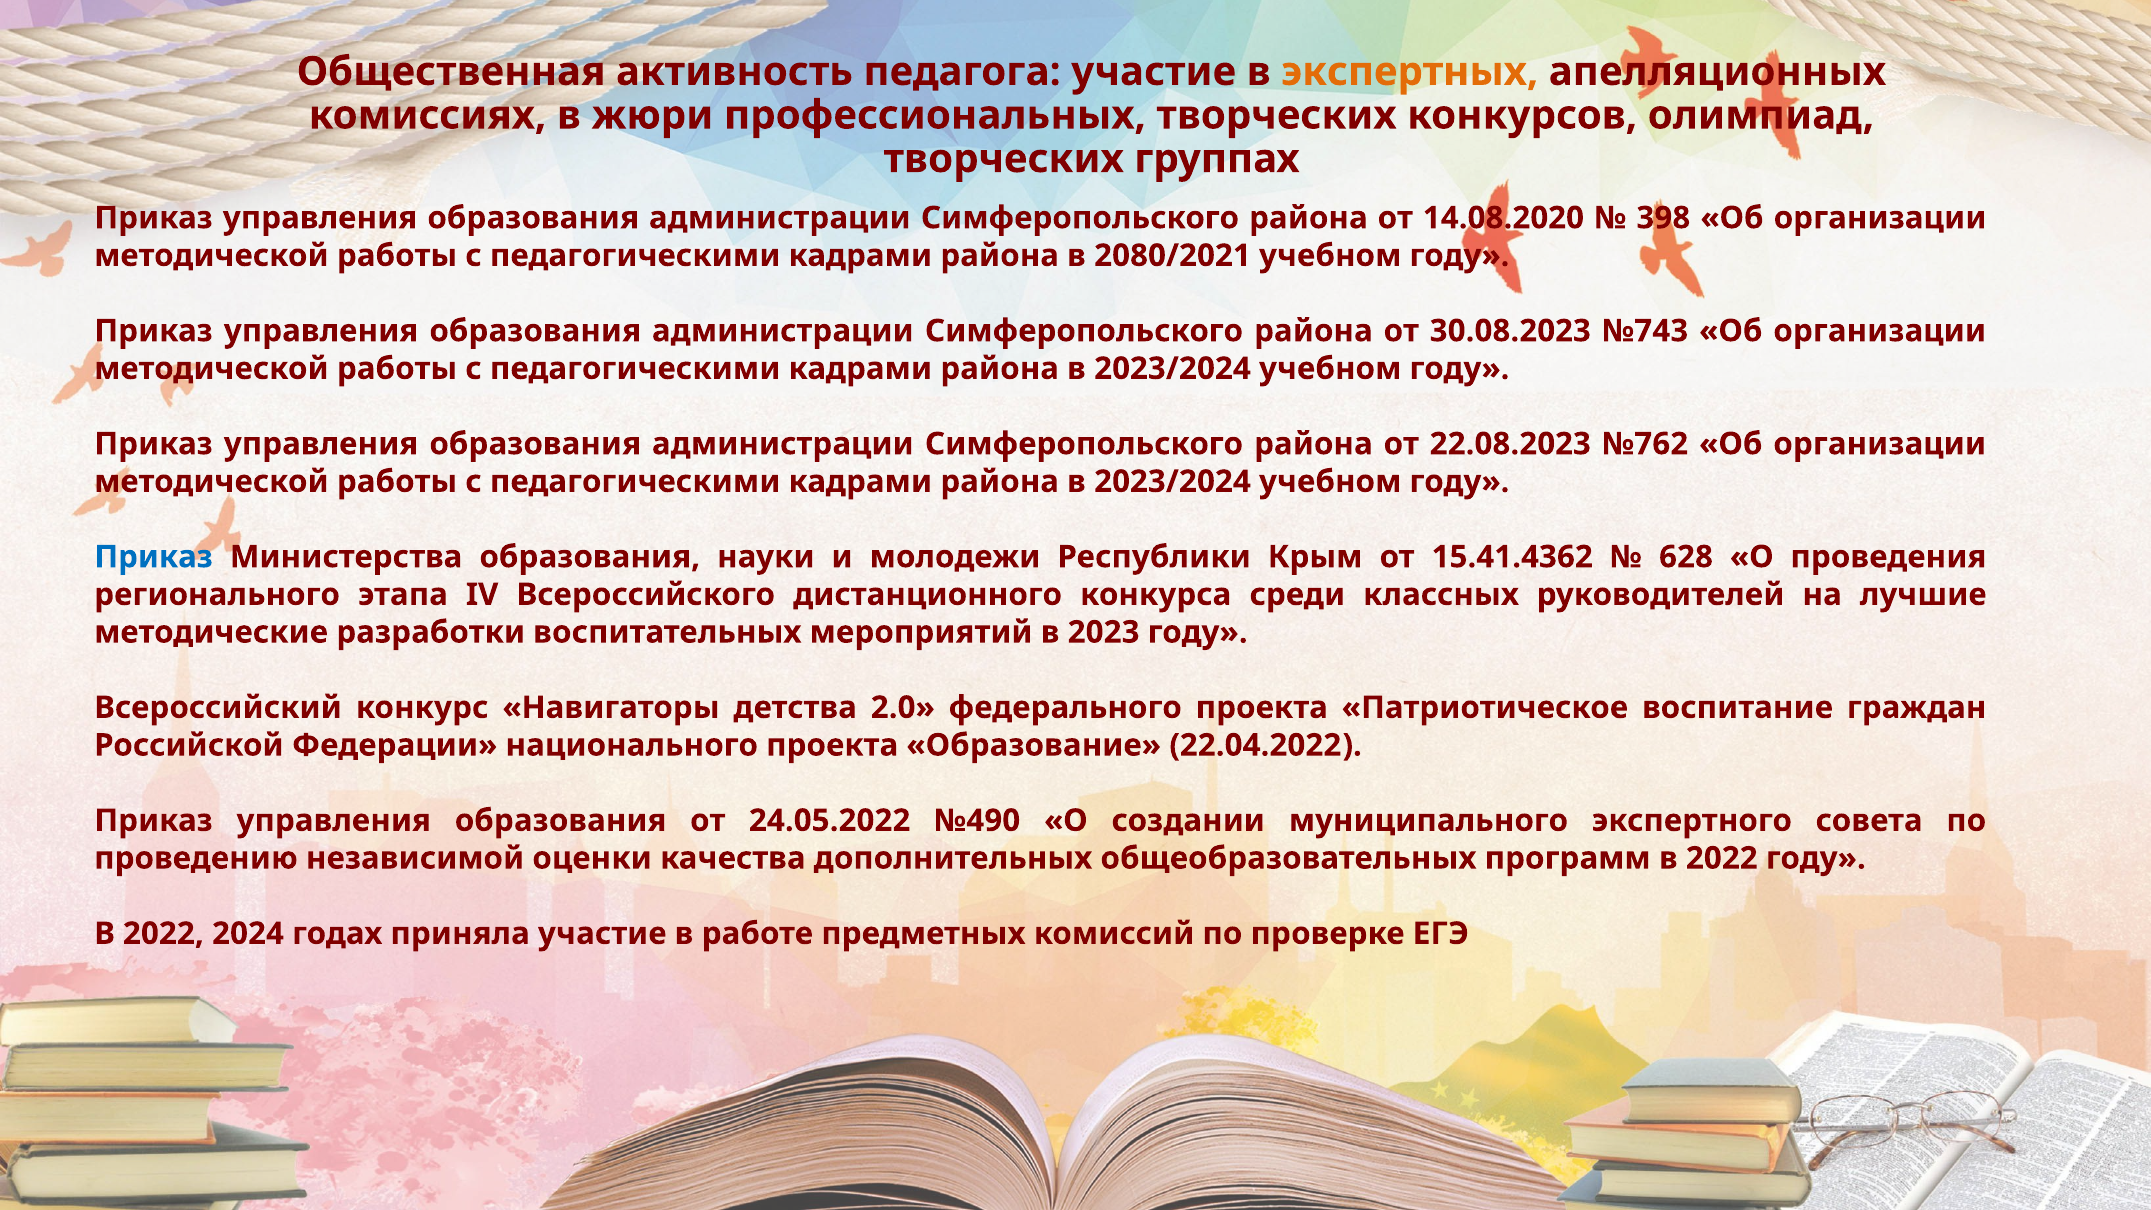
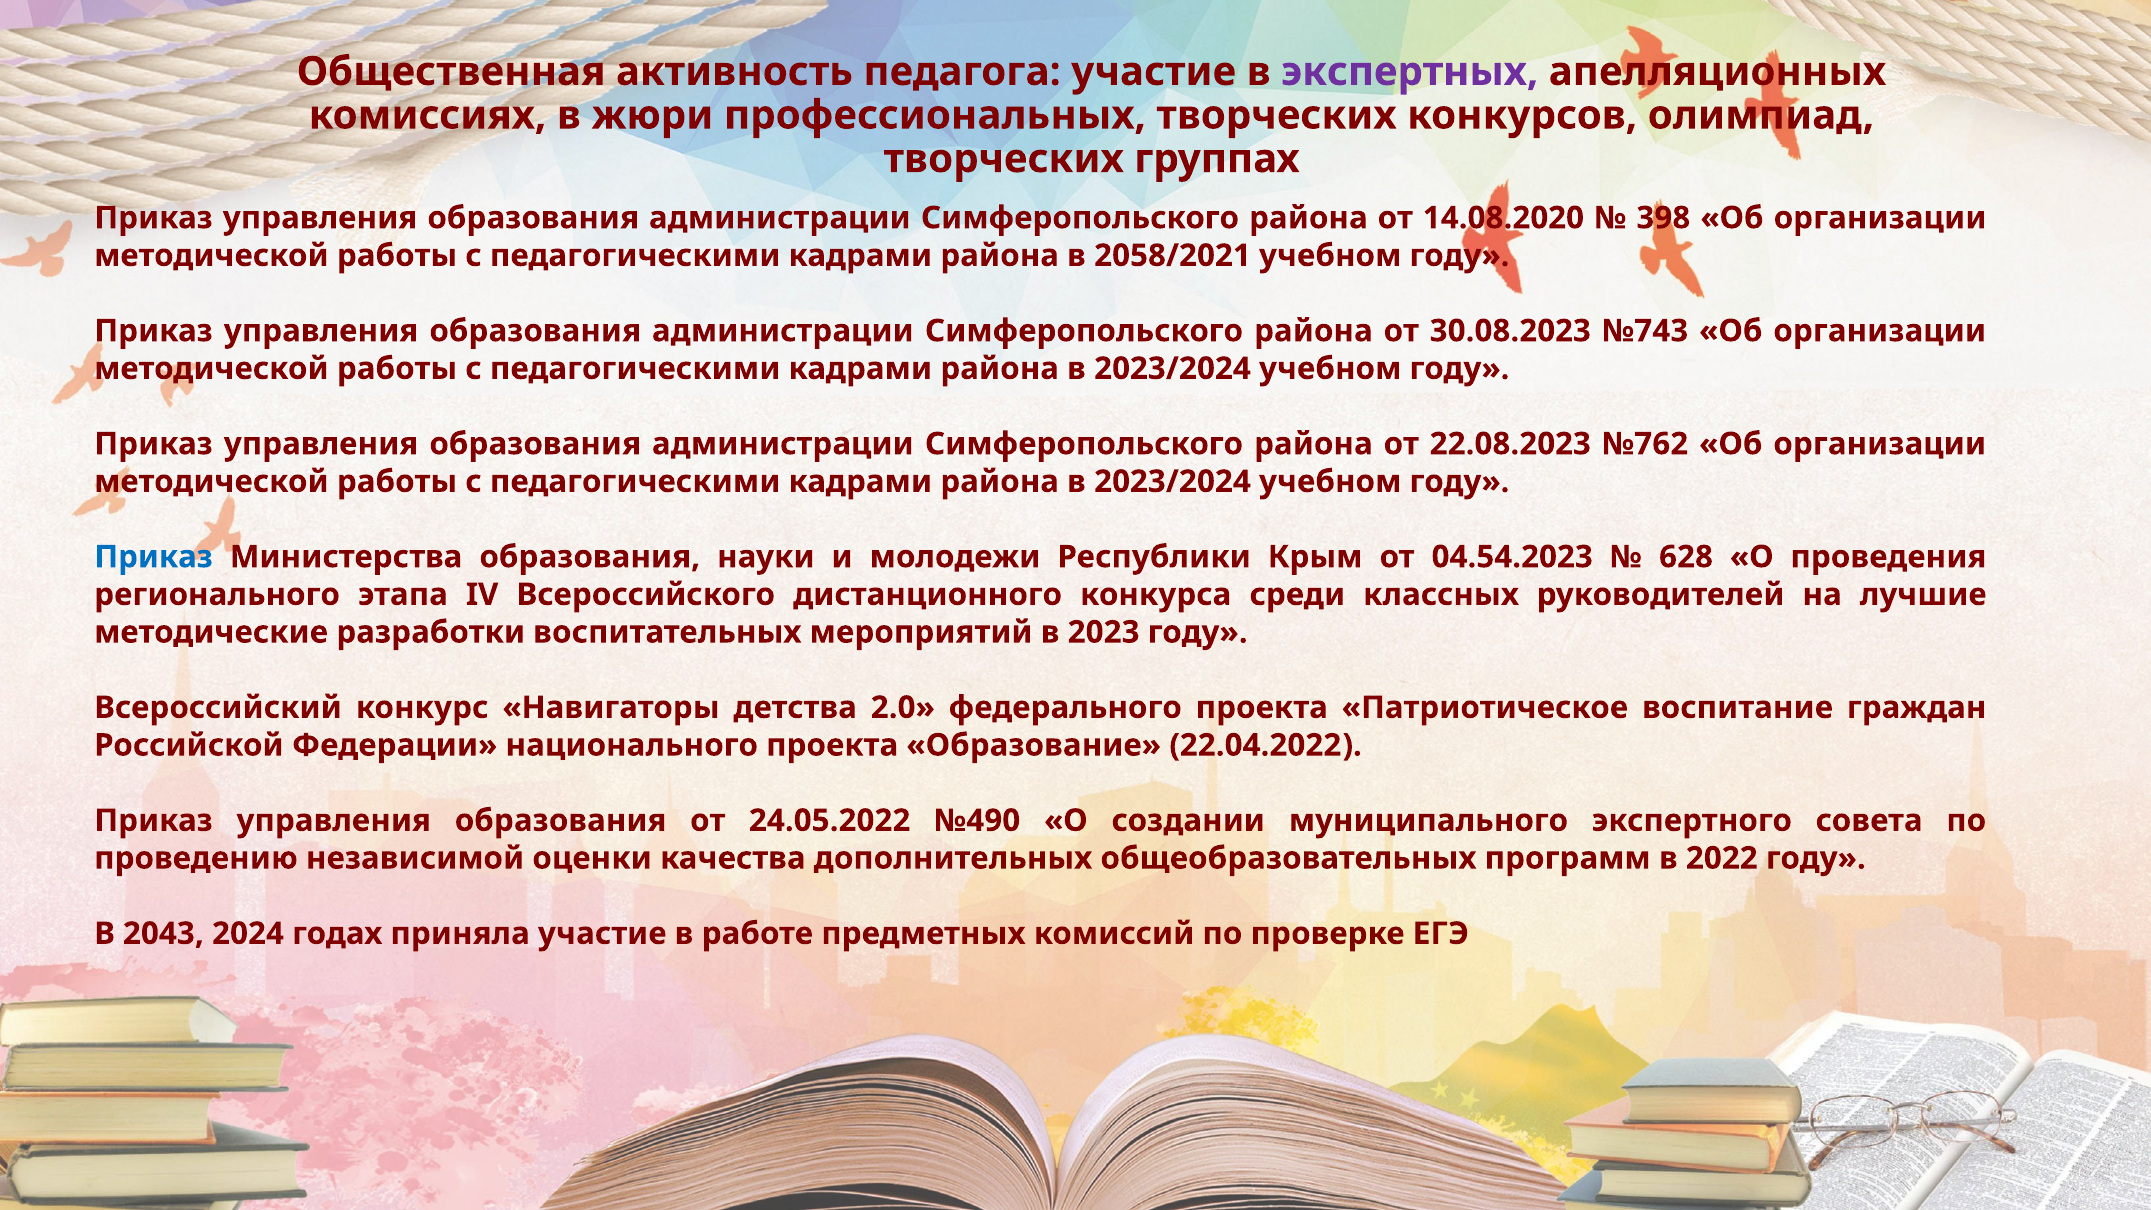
экспертных colour: orange -> purple
2080/2021: 2080/2021 -> 2058/2021
15.41.4362: 15.41.4362 -> 04.54.2023
2022 at (163, 934): 2022 -> 2043
